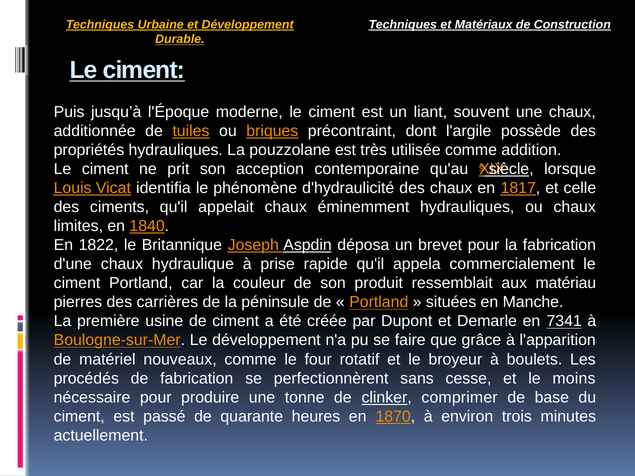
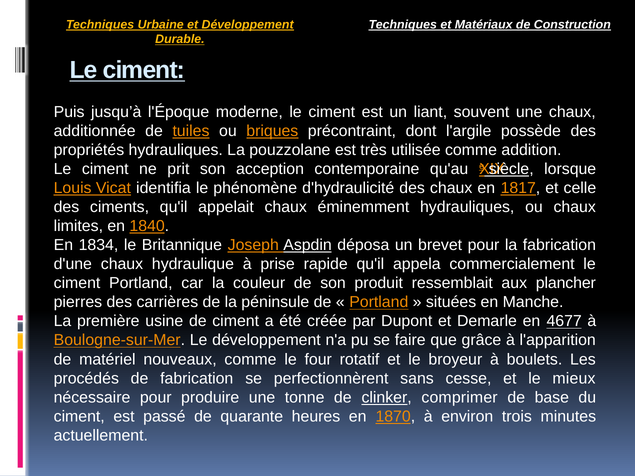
1822: 1822 -> 1834
matériau: matériau -> plancher
7341: 7341 -> 4677
moins: moins -> mieux
